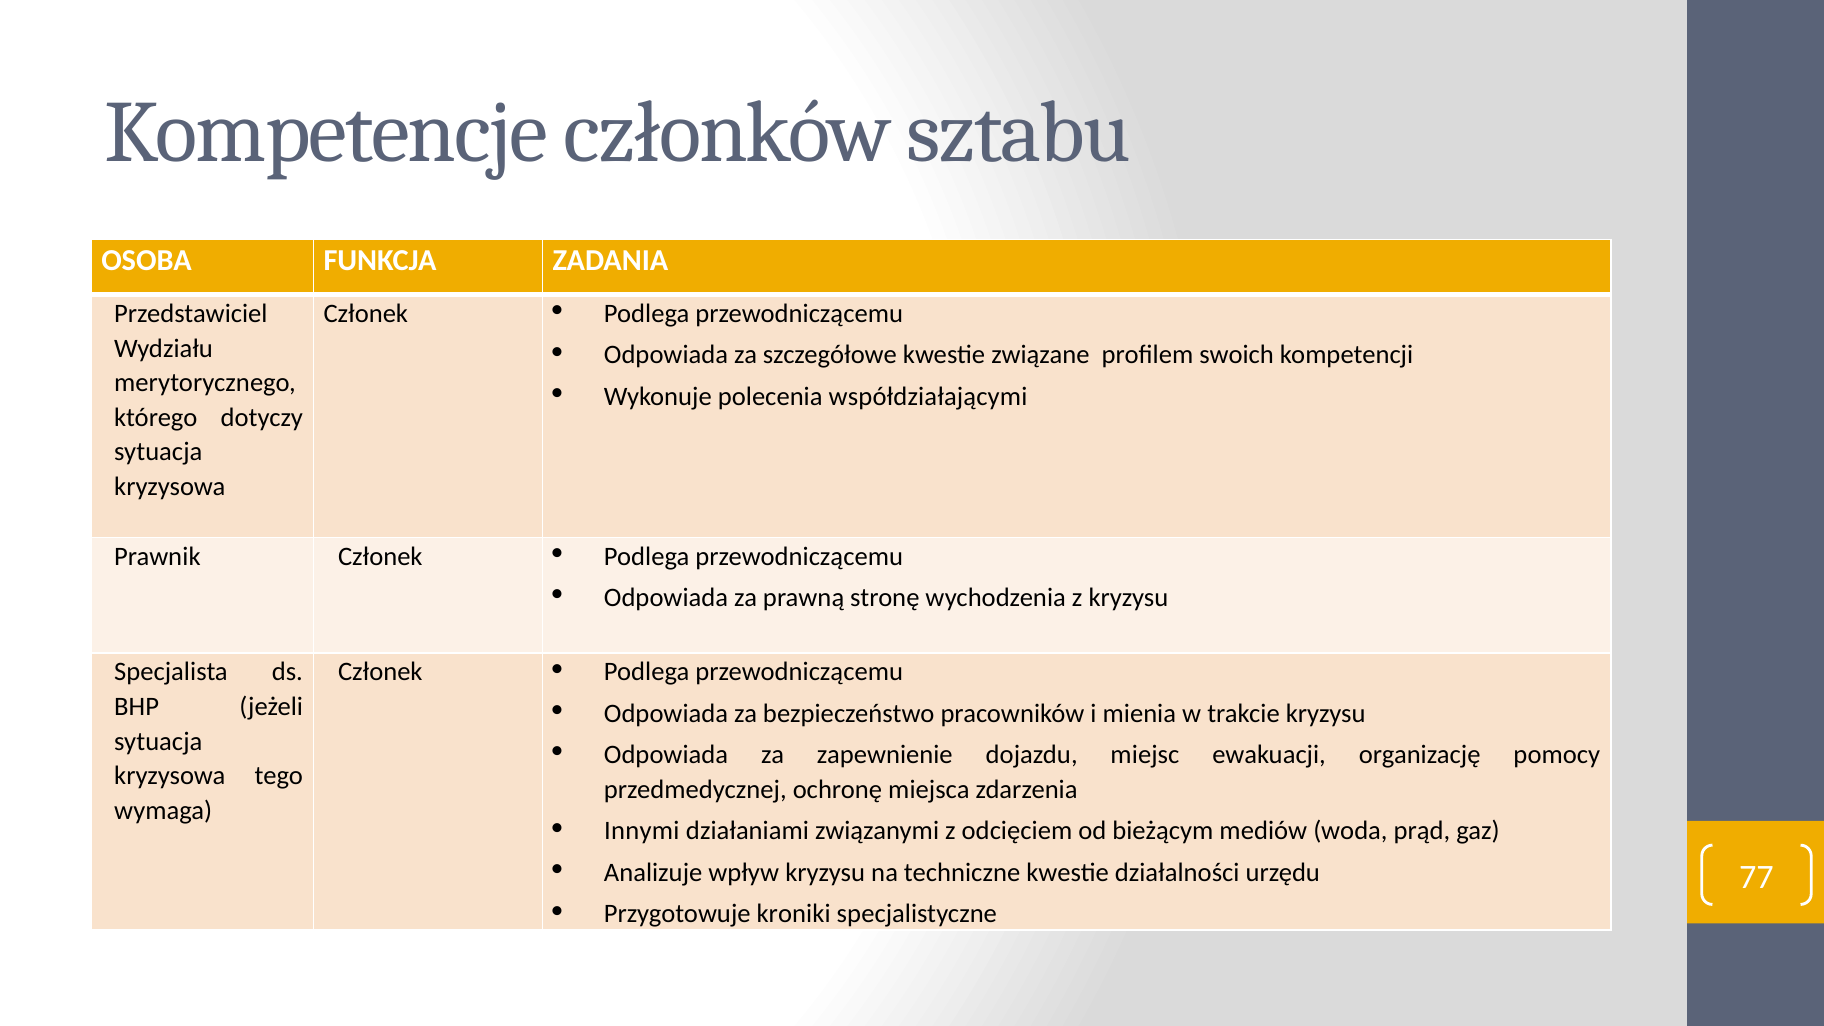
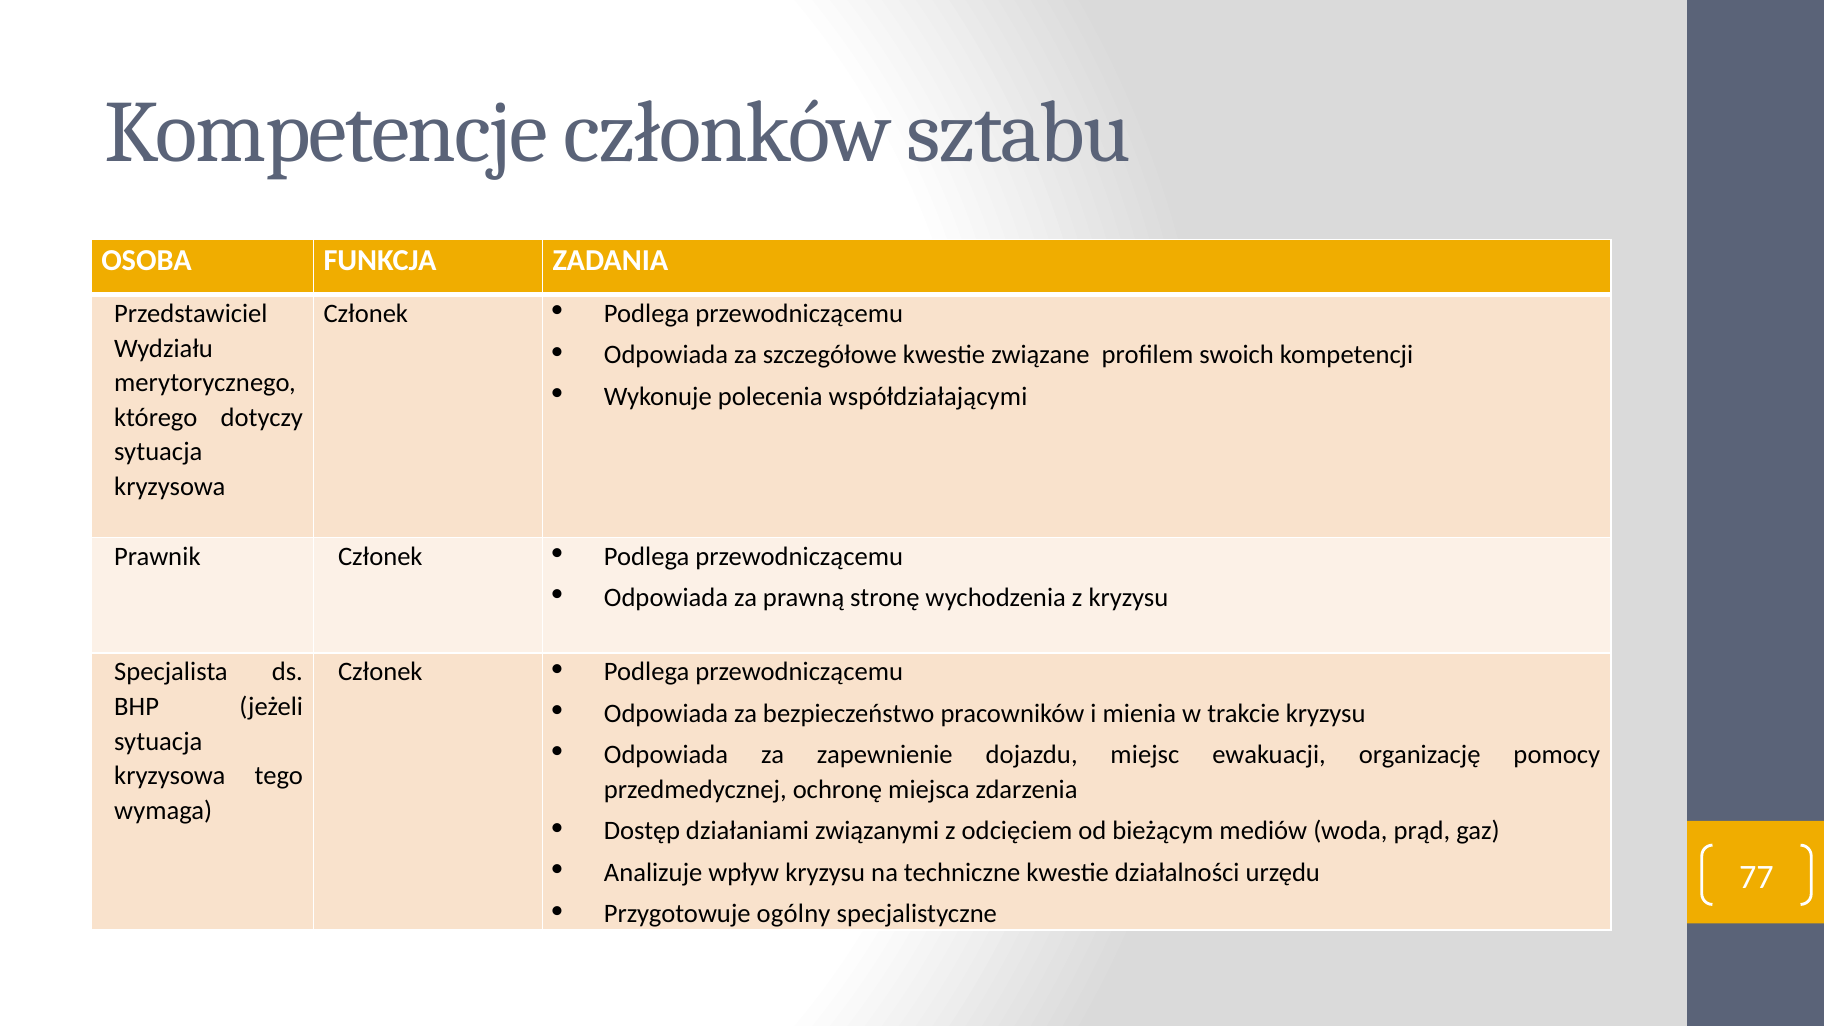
Innymi: Innymi -> Dostęp
kroniki: kroniki -> ogólny
